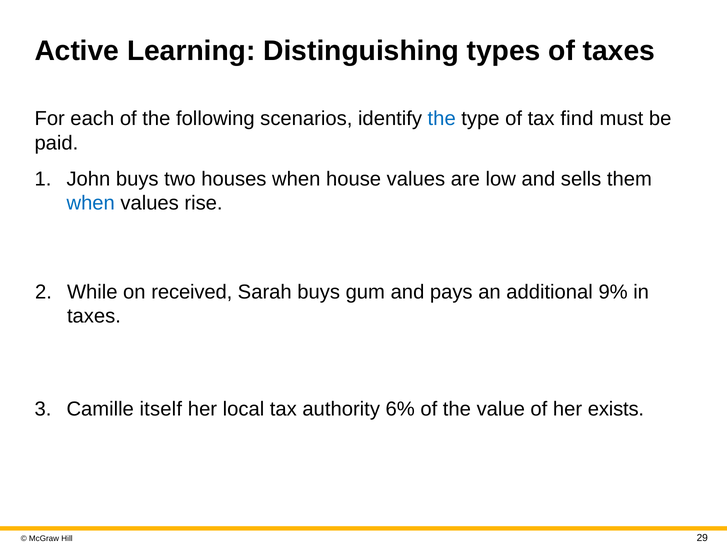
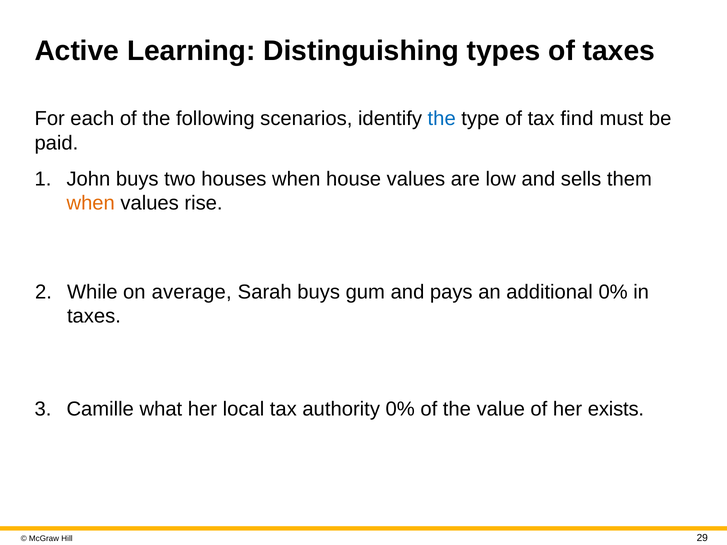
when at (91, 203) colour: blue -> orange
received: received -> average
additional 9%: 9% -> 0%
itself: itself -> what
authority 6%: 6% -> 0%
